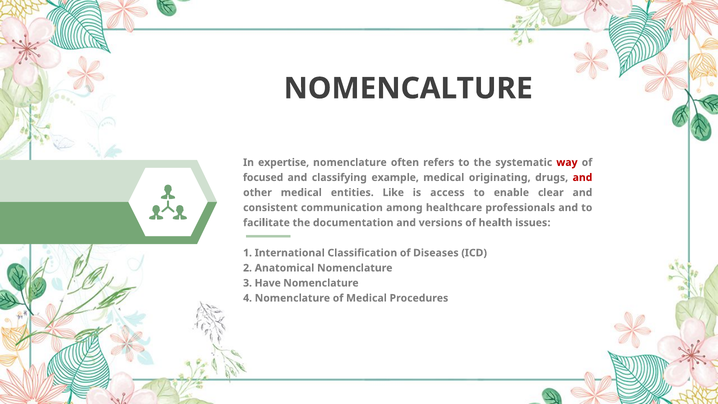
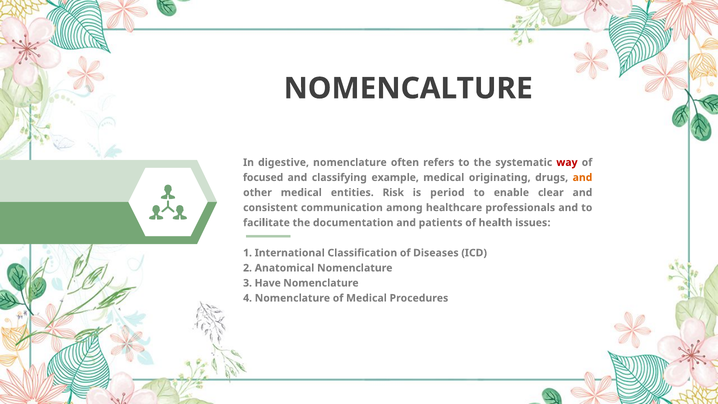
expertise: expertise -> digestive
and at (582, 177) colour: red -> orange
Like: Like -> Risk
access: access -> period
versions: versions -> patients
